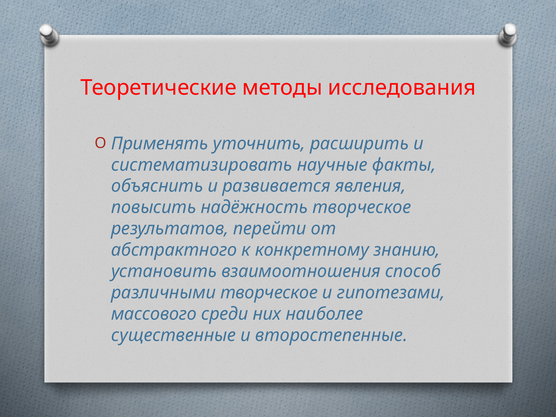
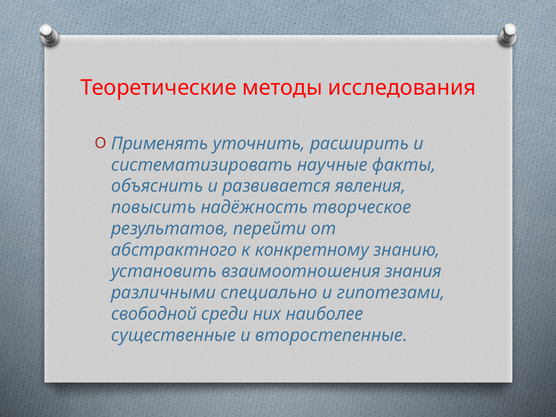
способ: способ -> знания
различными творческое: творческое -> специально
массового: массового -> свободной
